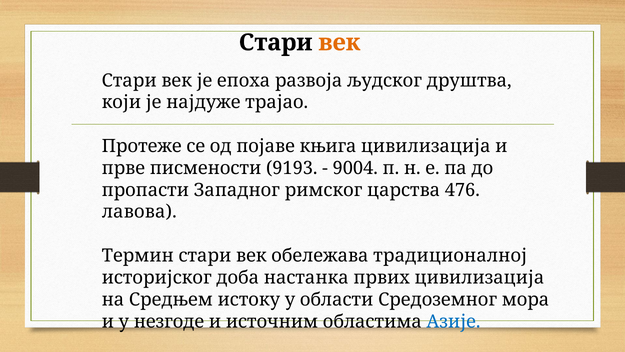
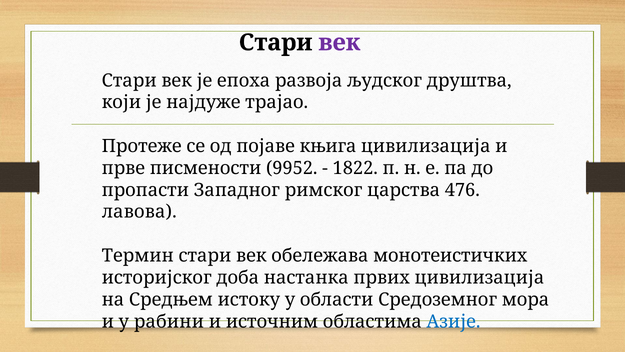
век at (339, 42) colour: orange -> purple
9193: 9193 -> 9952
9004: 9004 -> 1822
традиционалној: традиционалној -> монотеистичких
незгоде: незгоде -> рабини
